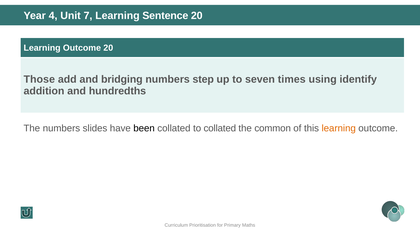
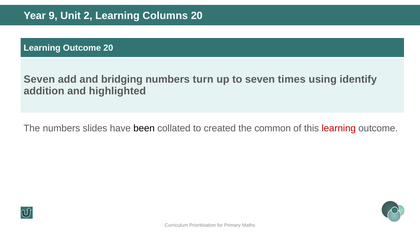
4: 4 -> 9
7: 7 -> 2
Sentence: Sentence -> Columns
Those at (39, 80): Those -> Seven
step: step -> turn
hundredths: hundredths -> highlighted
to collated: collated -> created
learning at (339, 128) colour: orange -> red
